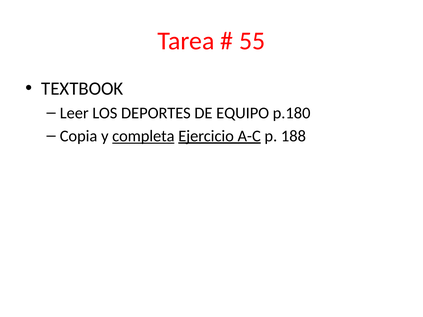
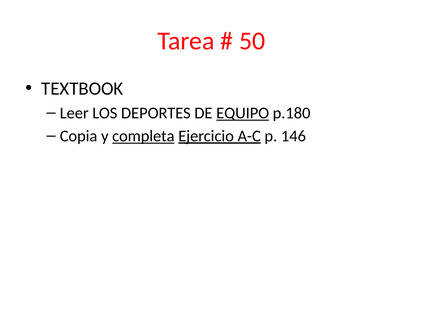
55: 55 -> 50
EQUIPO underline: none -> present
188: 188 -> 146
